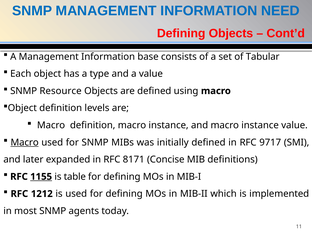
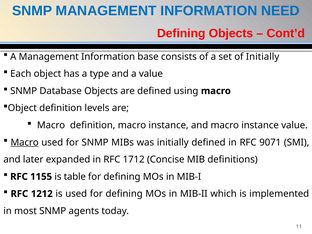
of Tabular: Tabular -> Initially
Resource: Resource -> Database
9717: 9717 -> 9071
8171: 8171 -> 1712
1155 underline: present -> none
